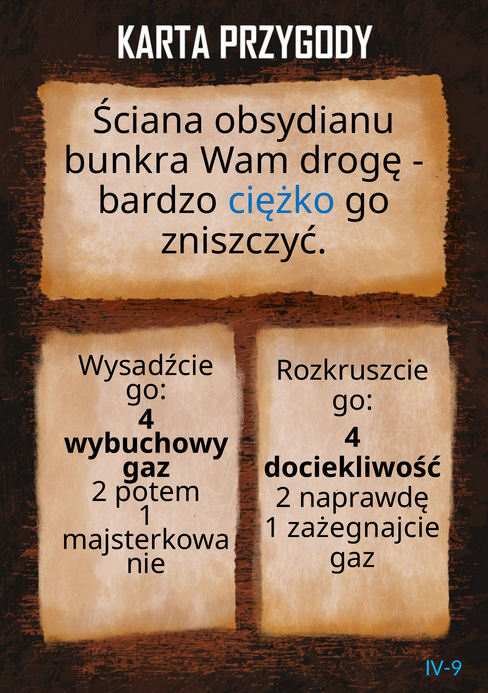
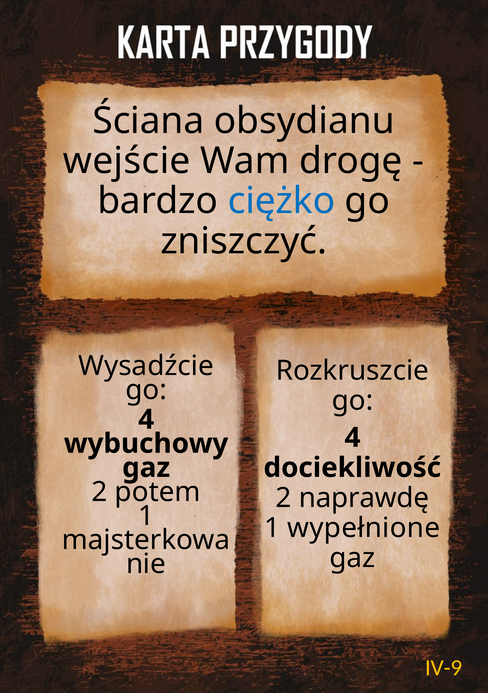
bunkra: bunkra -> wejście
zażegnajcie: zażegnajcie -> wypełnione
IV-9 colour: light blue -> yellow
